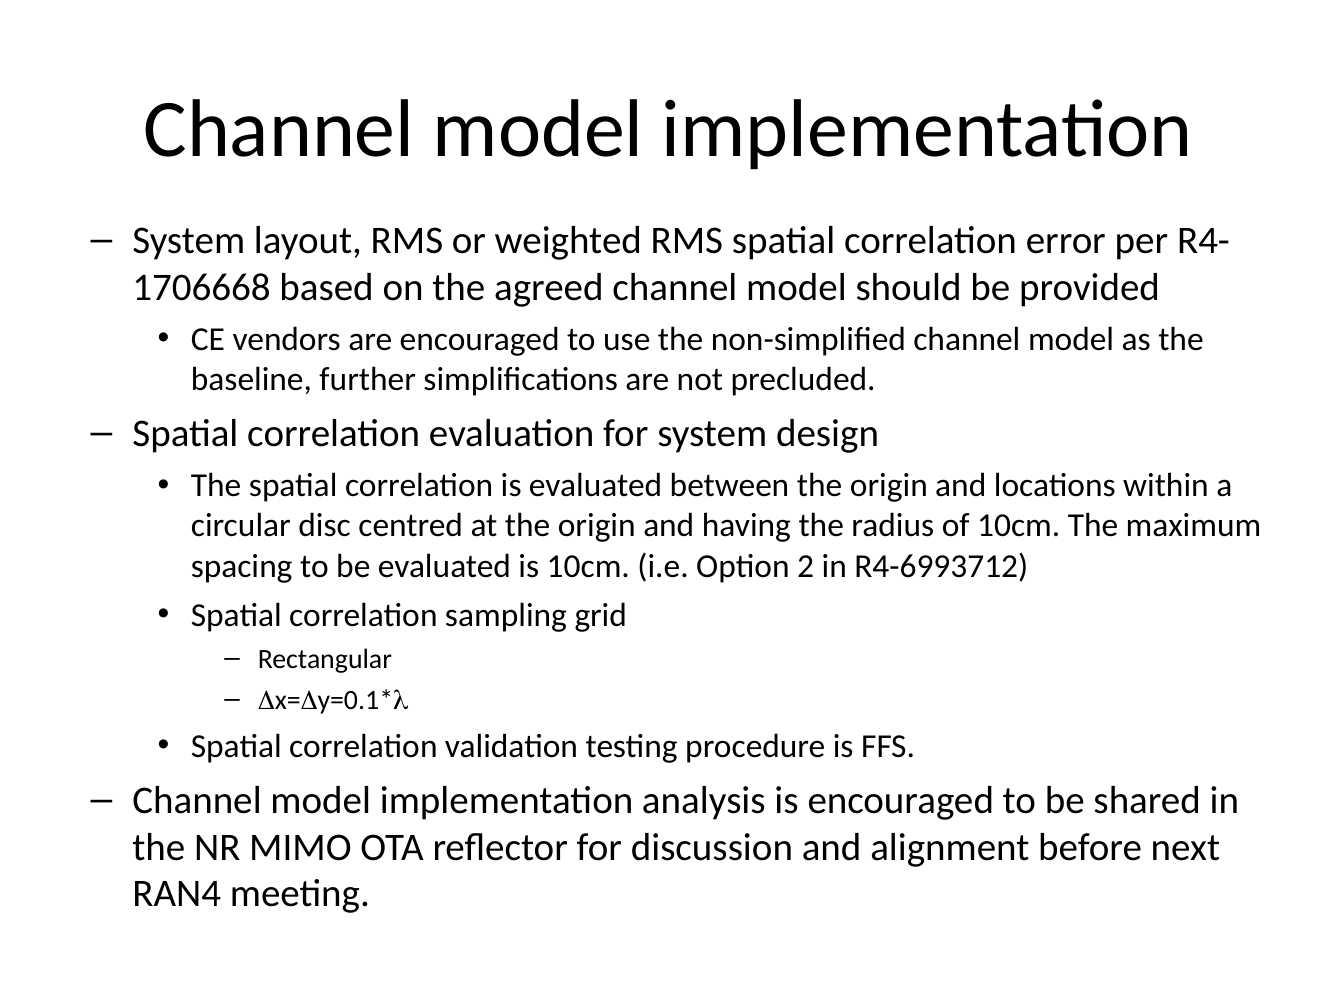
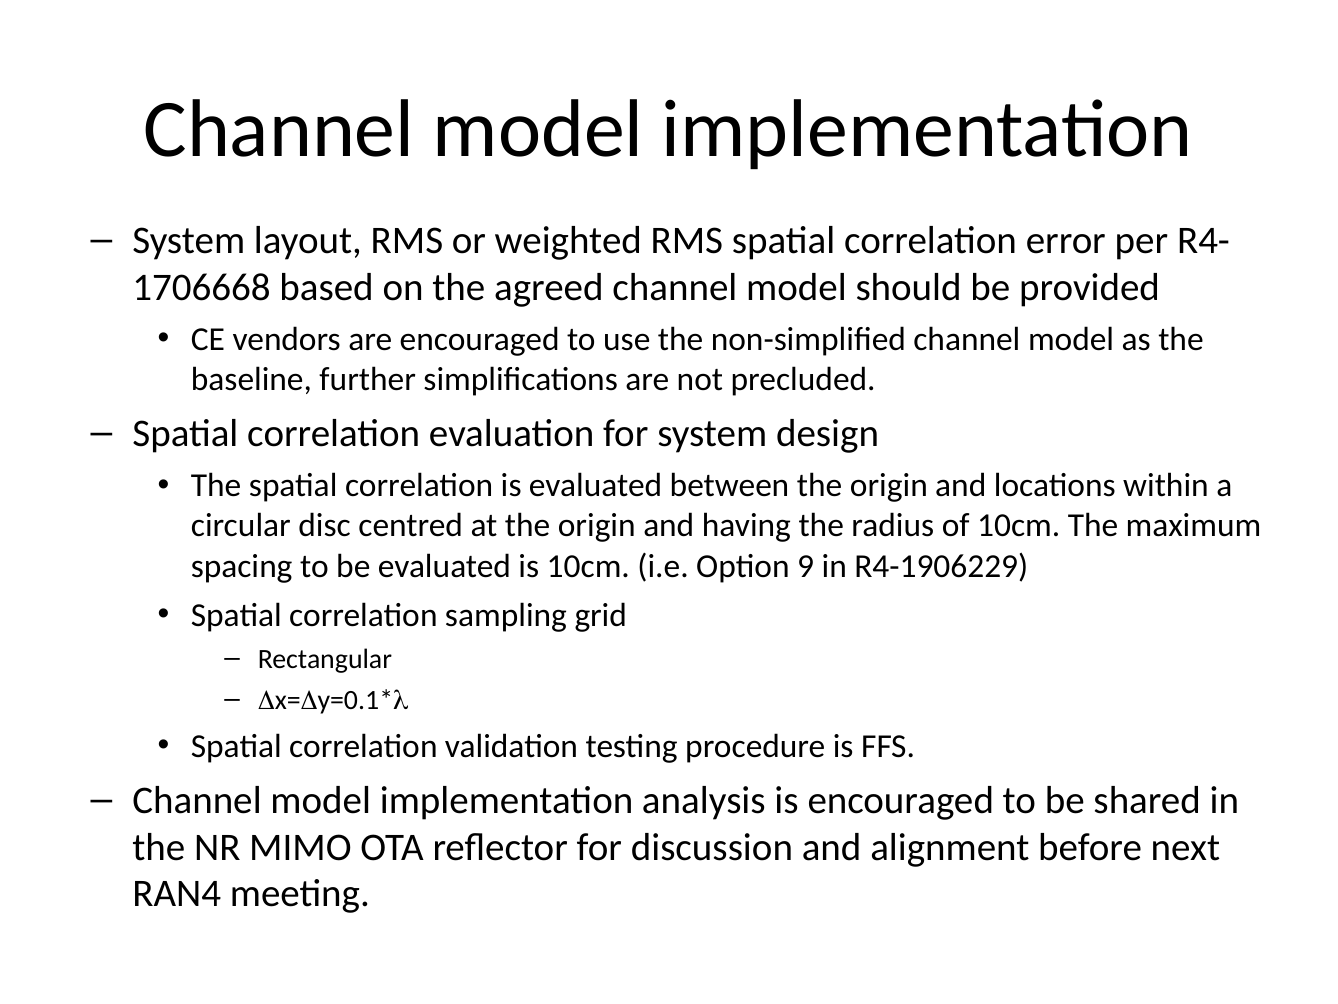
2: 2 -> 9
R4-6993712: R4-6993712 -> R4-1906229
